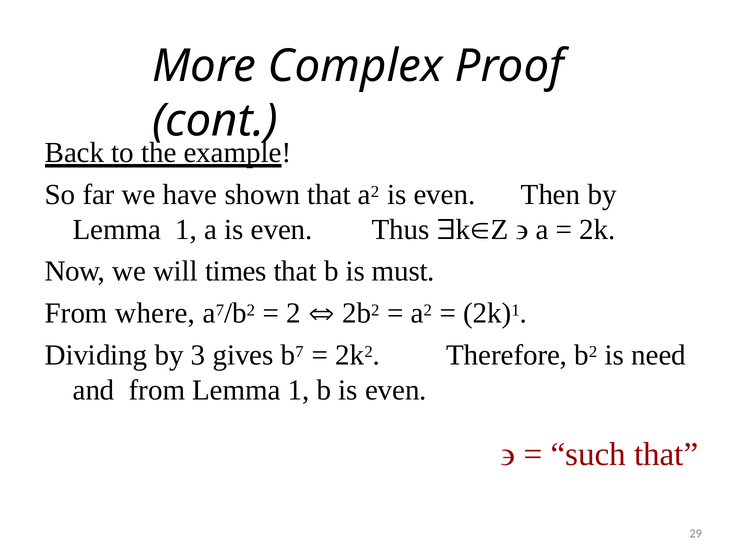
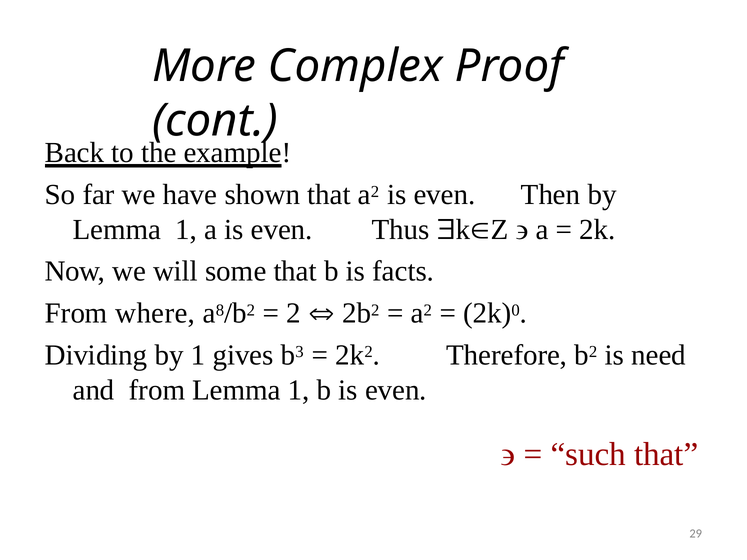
times: times -> some
must: must -> facts
a 7: 7 -> 8
2k 1: 1 -> 0
by 3: 3 -> 1
b 7: 7 -> 3
